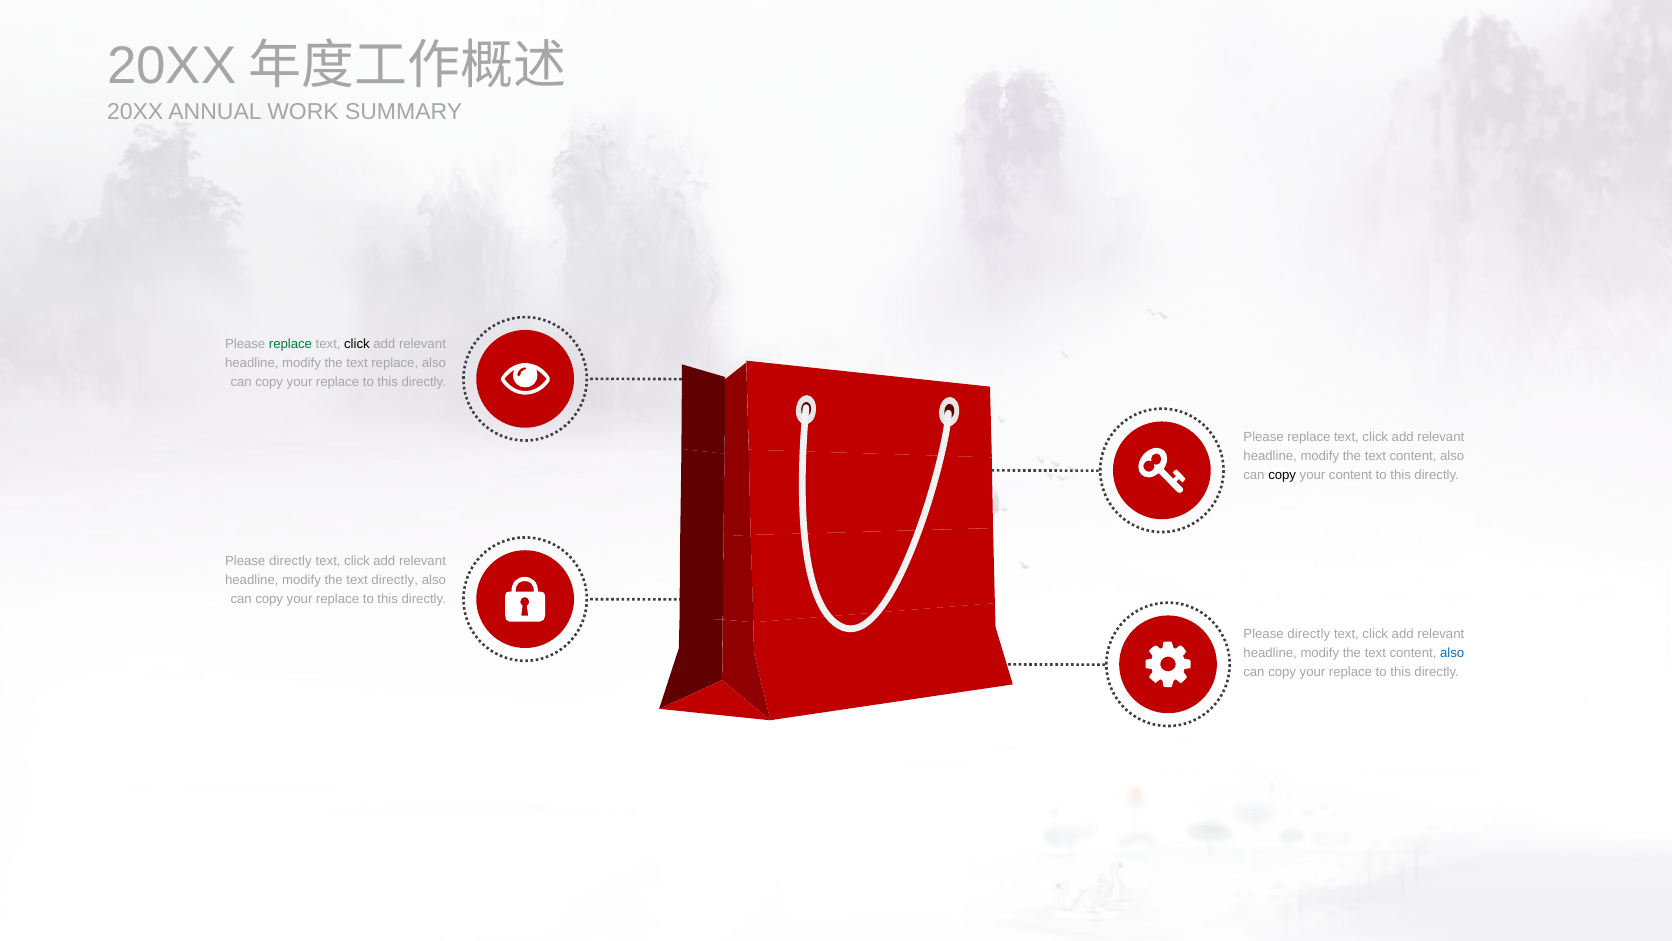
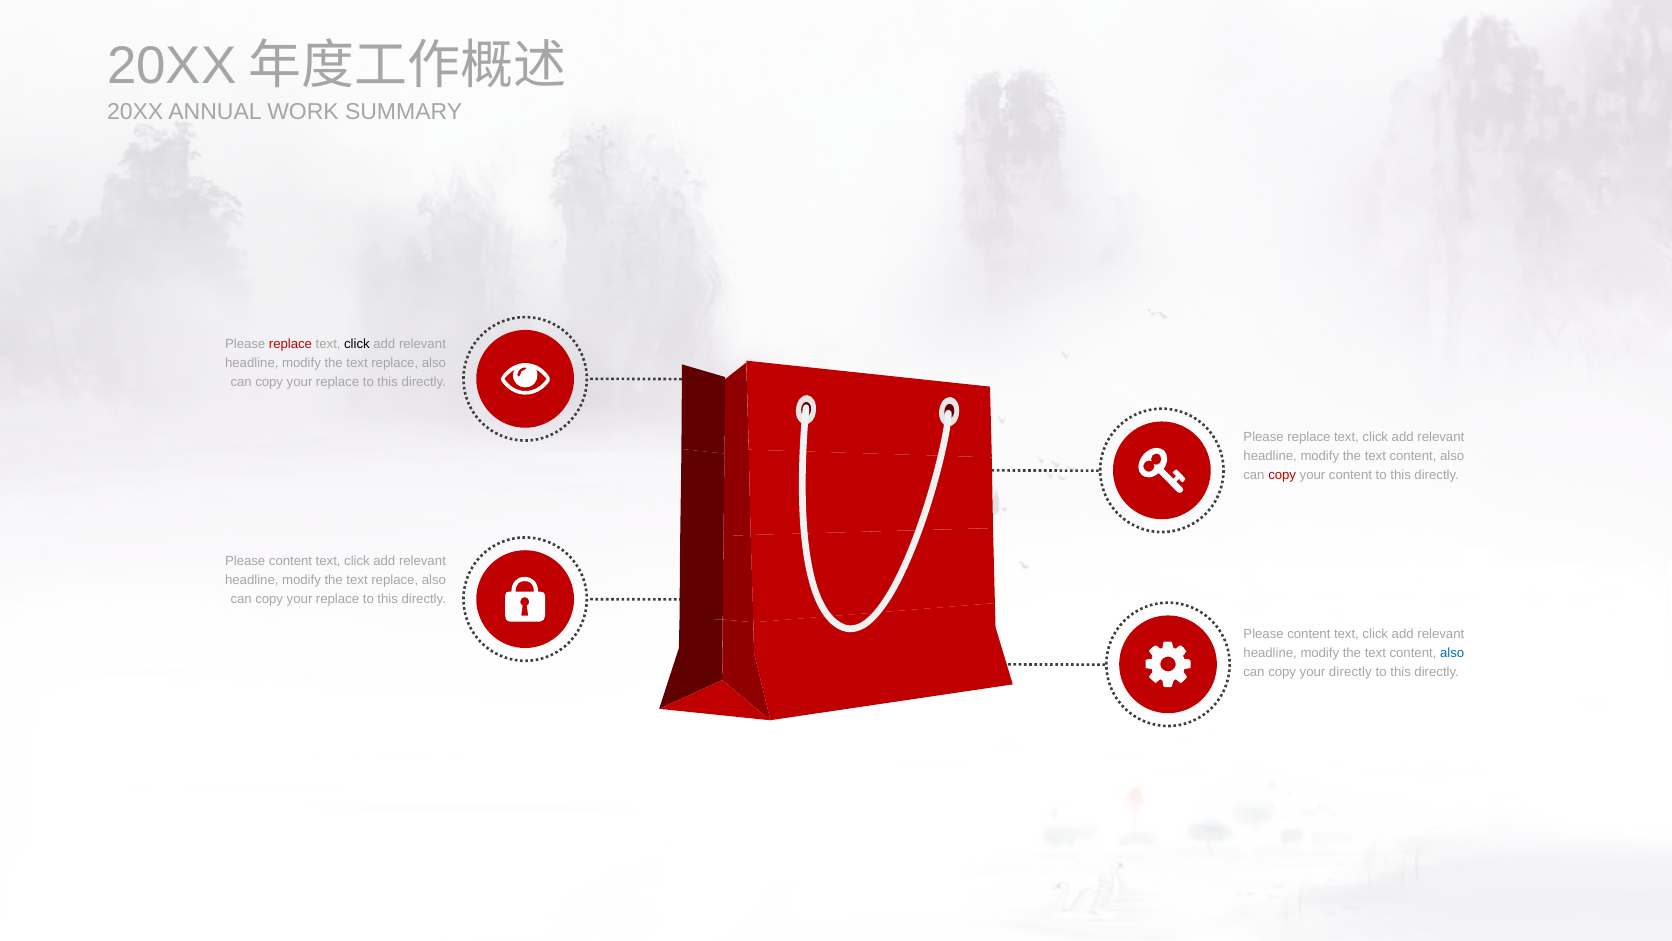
replace at (291, 344) colour: green -> red
copy at (1282, 475) colour: black -> red
directly at (290, 561): directly -> content
directly at (395, 580): directly -> replace
directly at (1309, 633): directly -> content
replace at (1350, 672): replace -> directly
